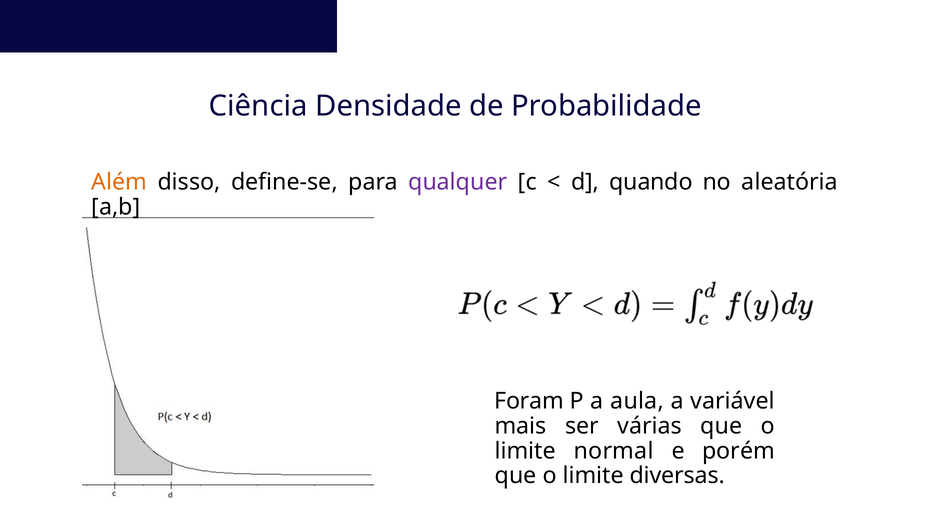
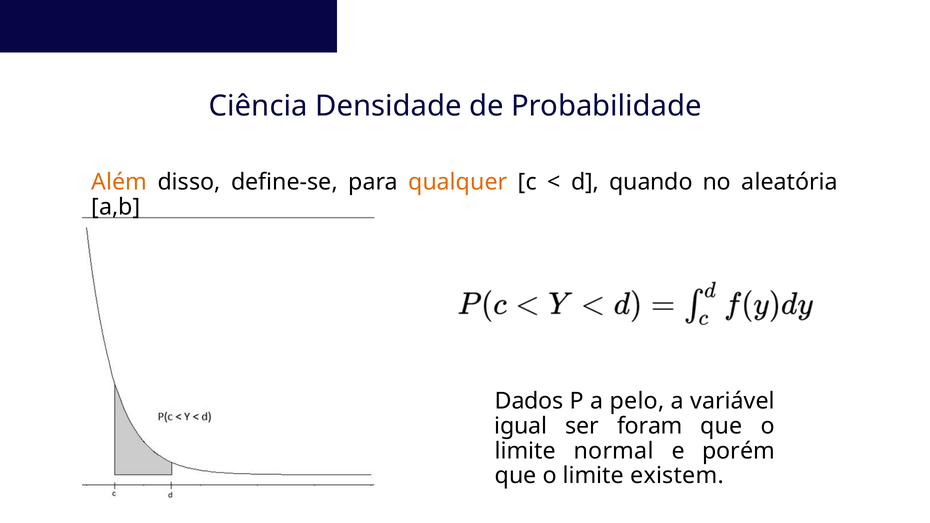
qualquer colour: purple -> orange
Foram: Foram -> Dados
aula: aula -> pelo
mais: mais -> igual
várias: várias -> foram
diversas: diversas -> existem
